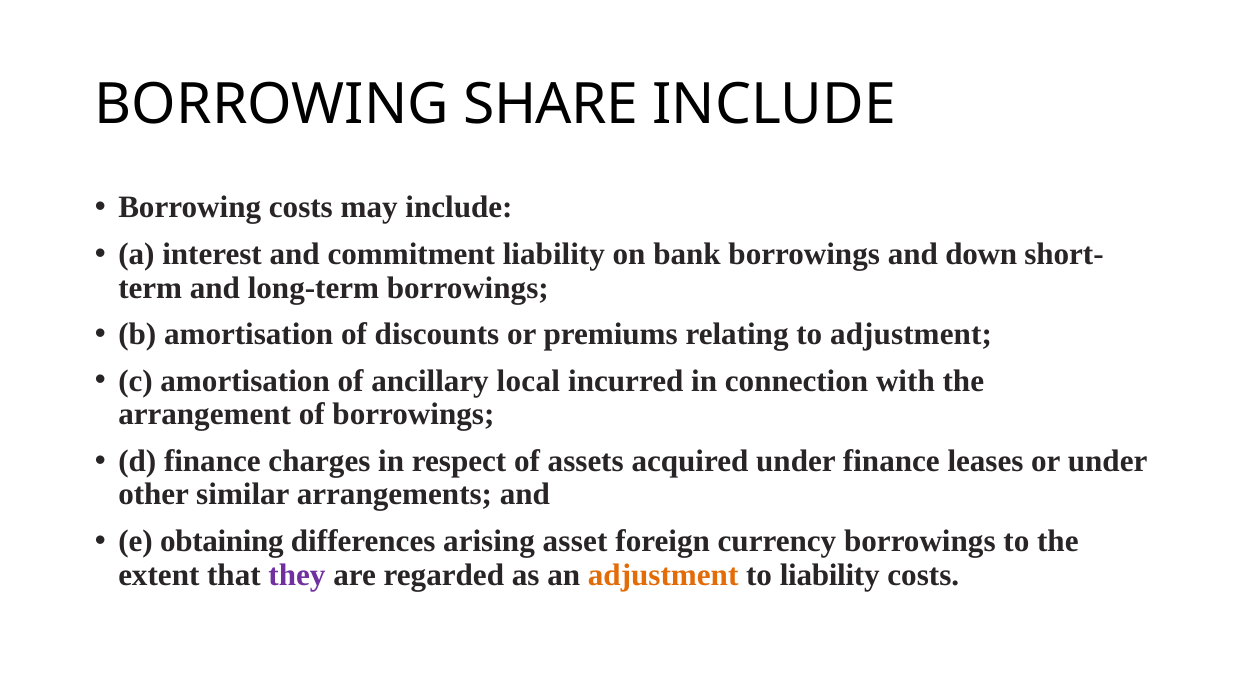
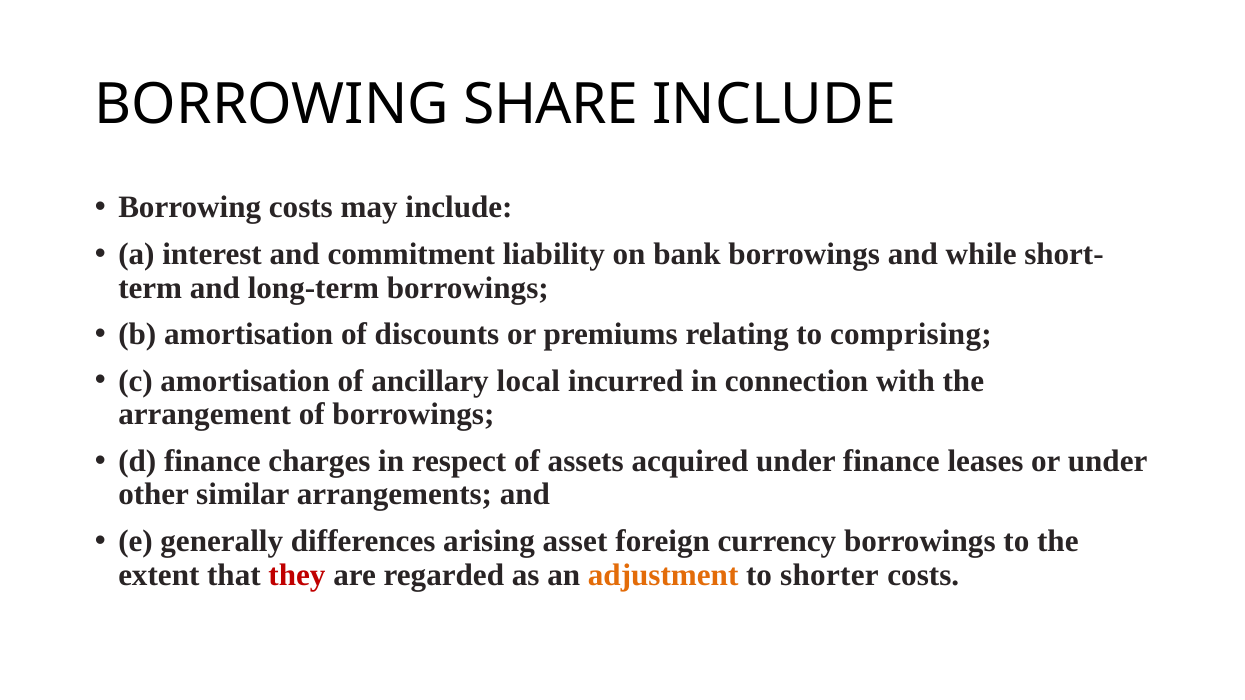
down: down -> while
to adjustment: adjustment -> comprising
obtaining: obtaining -> generally
they colour: purple -> red
to liability: liability -> shorter
